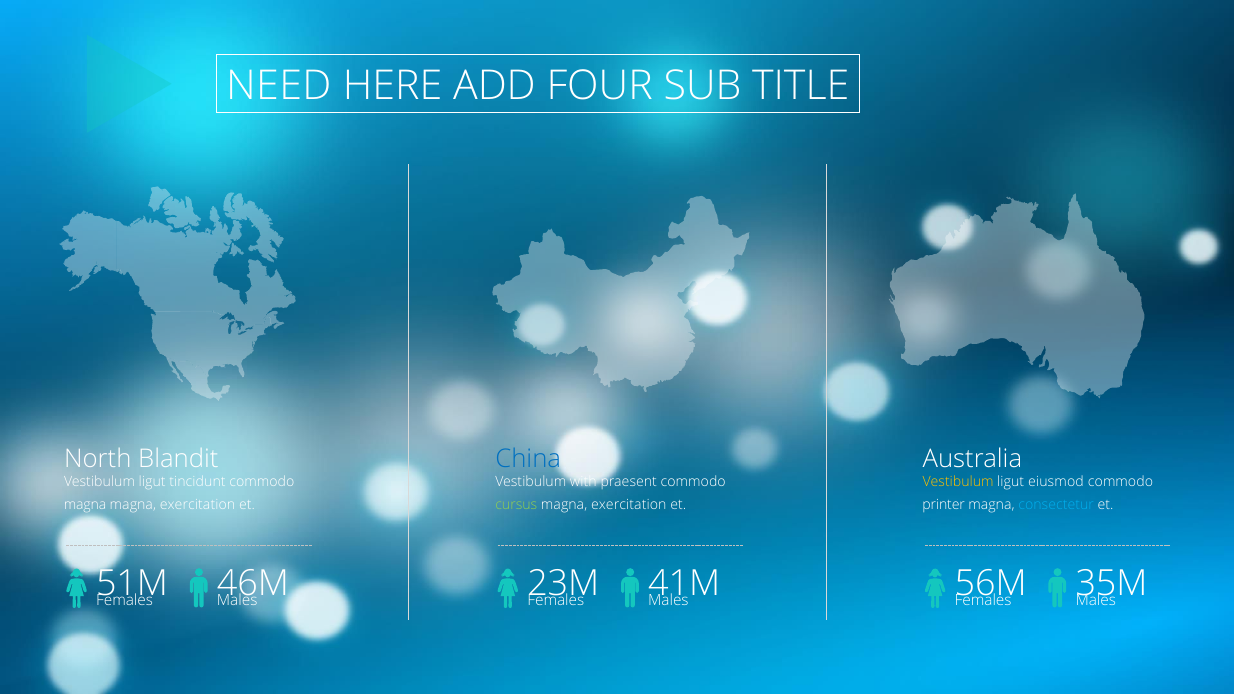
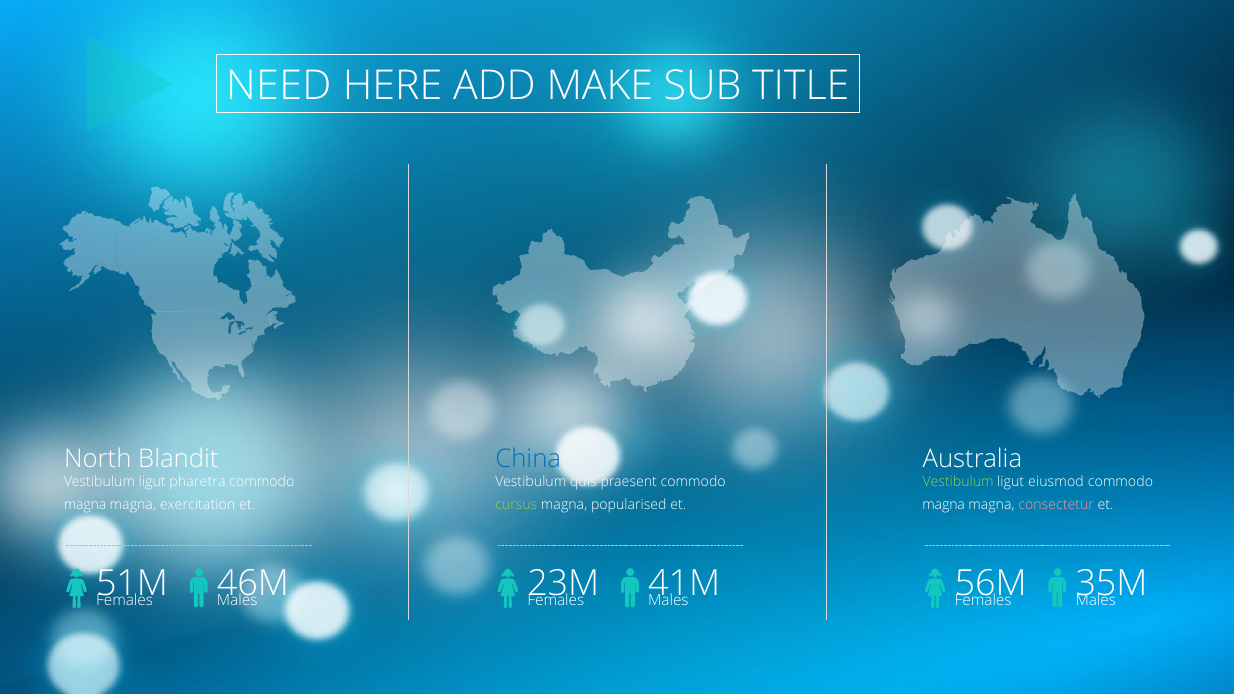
FOUR: FOUR -> MAKE
tincidunt: tincidunt -> pharetra
with: with -> quis
Vestibulum at (958, 482) colour: yellow -> light green
exercitation at (629, 505): exercitation -> popularised
printer at (944, 505): printer -> magna
consectetur colour: light blue -> pink
